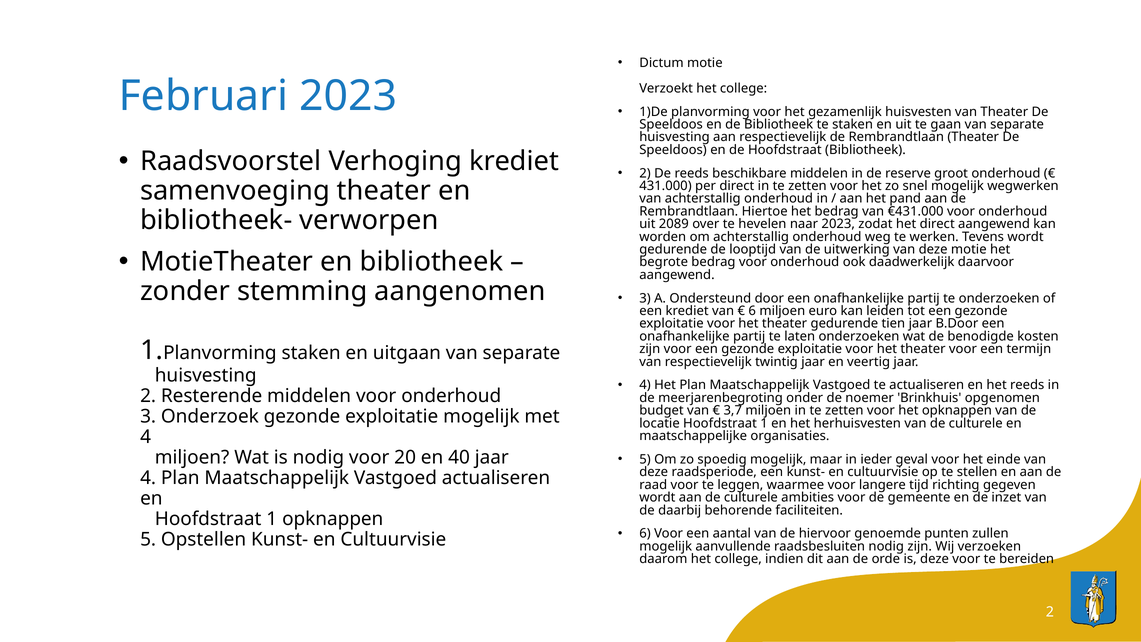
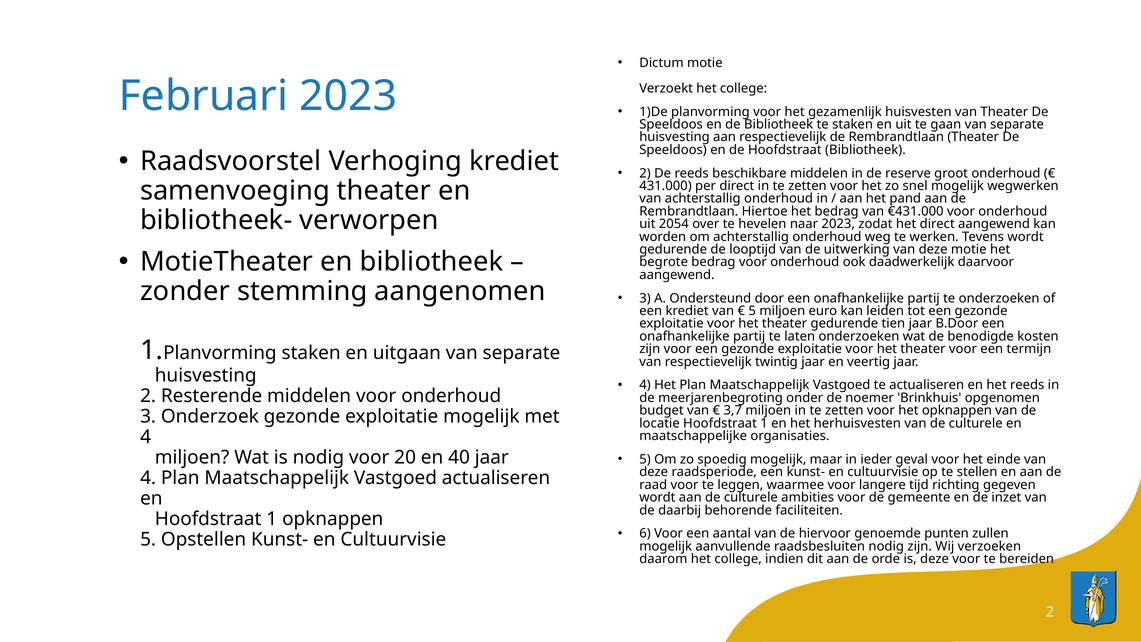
2089: 2089 -> 2054
6 at (752, 311): 6 -> 5
